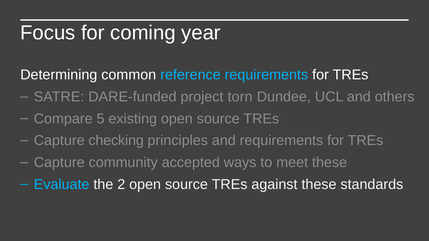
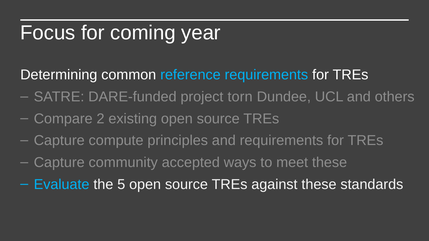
5: 5 -> 2
checking: checking -> compute
2: 2 -> 5
